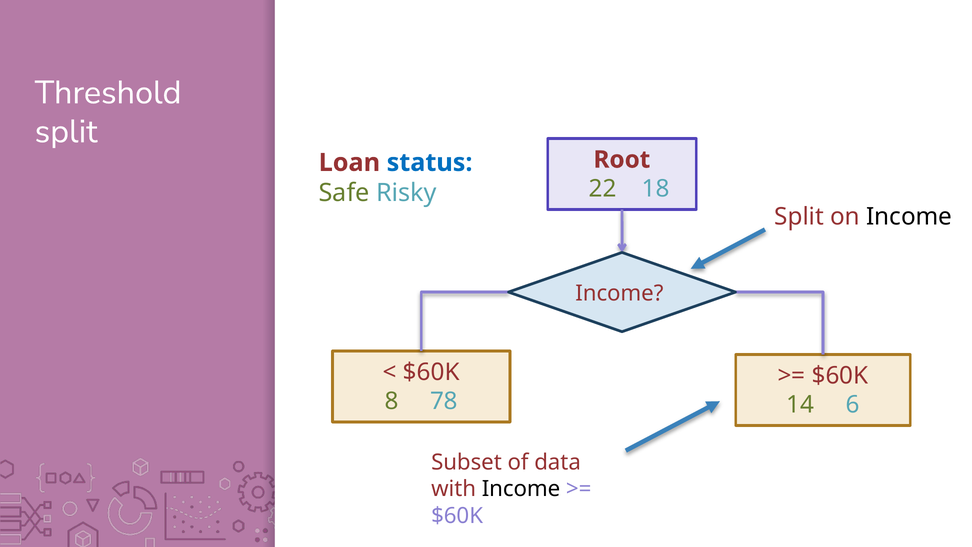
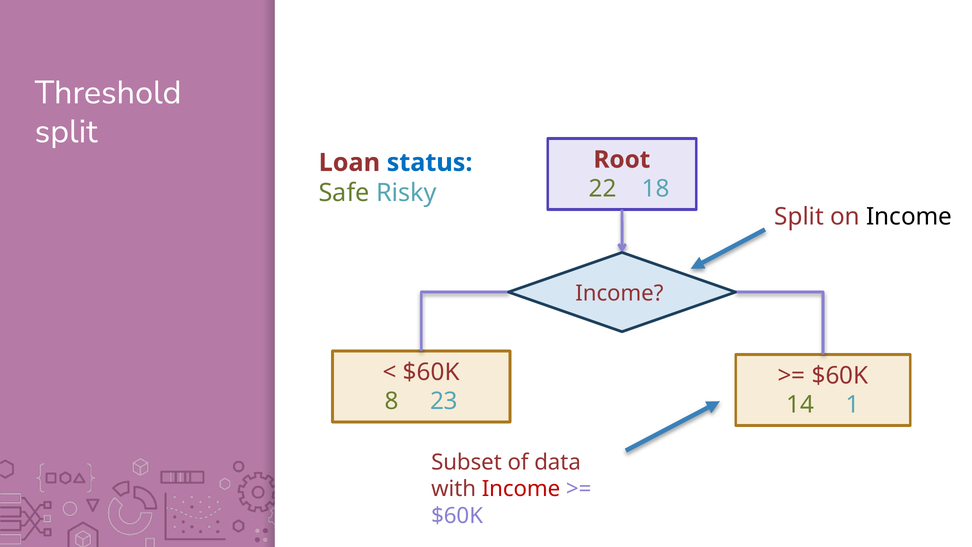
78: 78 -> 23
6: 6 -> 1
Income at (521, 489) colour: black -> red
